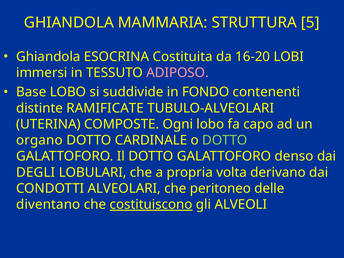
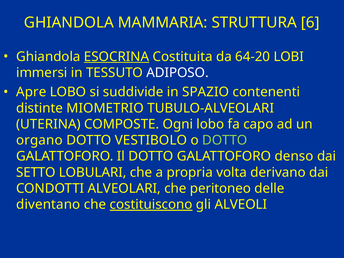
5: 5 -> 6
ESOCRINA underline: none -> present
16-20: 16-20 -> 64-20
ADIPOSO colour: pink -> white
Base: Base -> Apre
FONDO: FONDO -> SPAZIO
RAMIFICATE: RAMIFICATE -> MIOMETRIO
CARDINALE: CARDINALE -> VESTIBOLO
DEGLI: DEGLI -> SETTO
